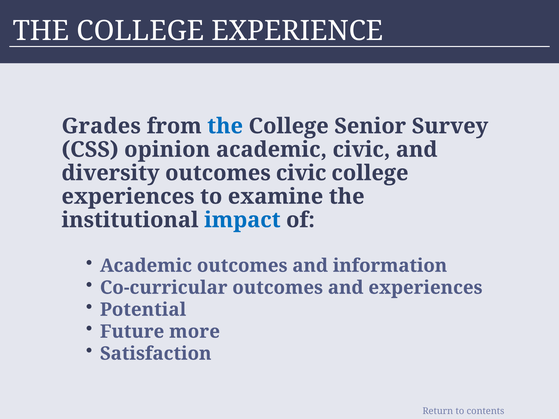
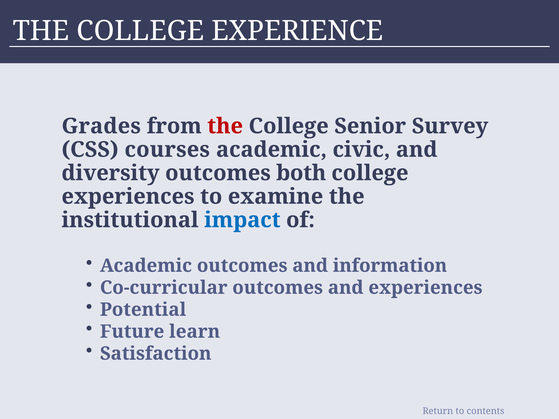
the at (225, 126) colour: blue -> red
opinion: opinion -> courses
outcomes civic: civic -> both
more: more -> learn
